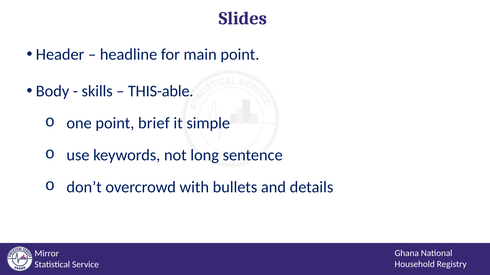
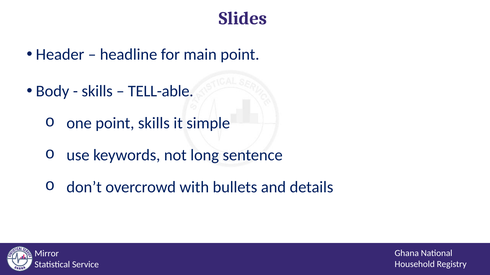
THIS-able: THIS-able -> TELL-able
point brief: brief -> skills
